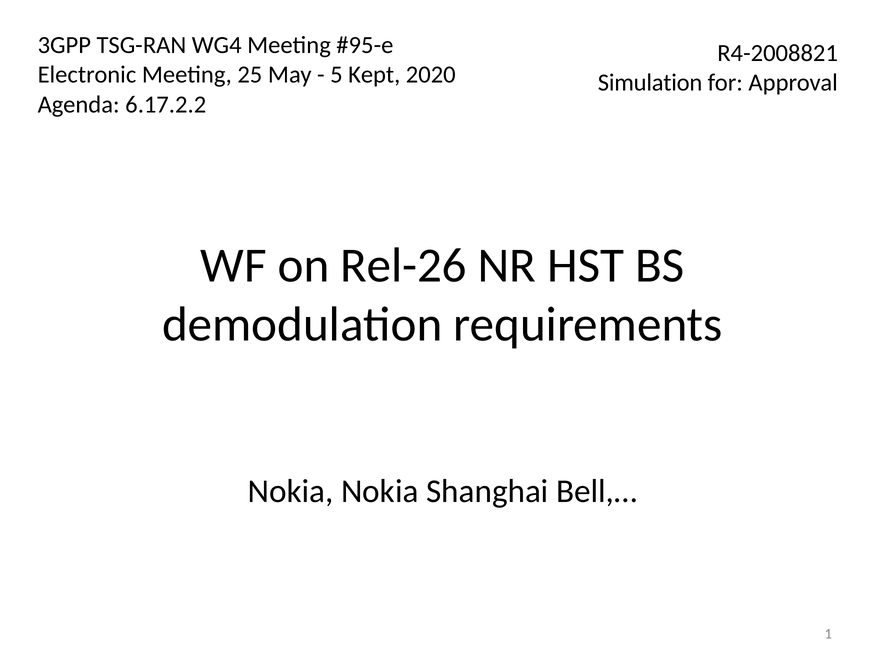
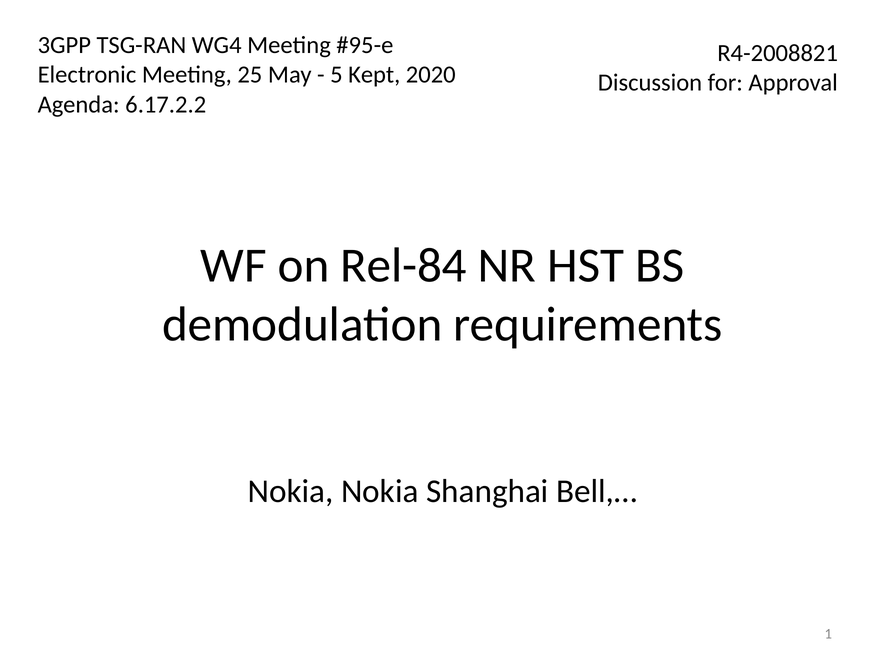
Simulation: Simulation -> Discussion
Rel-26: Rel-26 -> Rel-84
